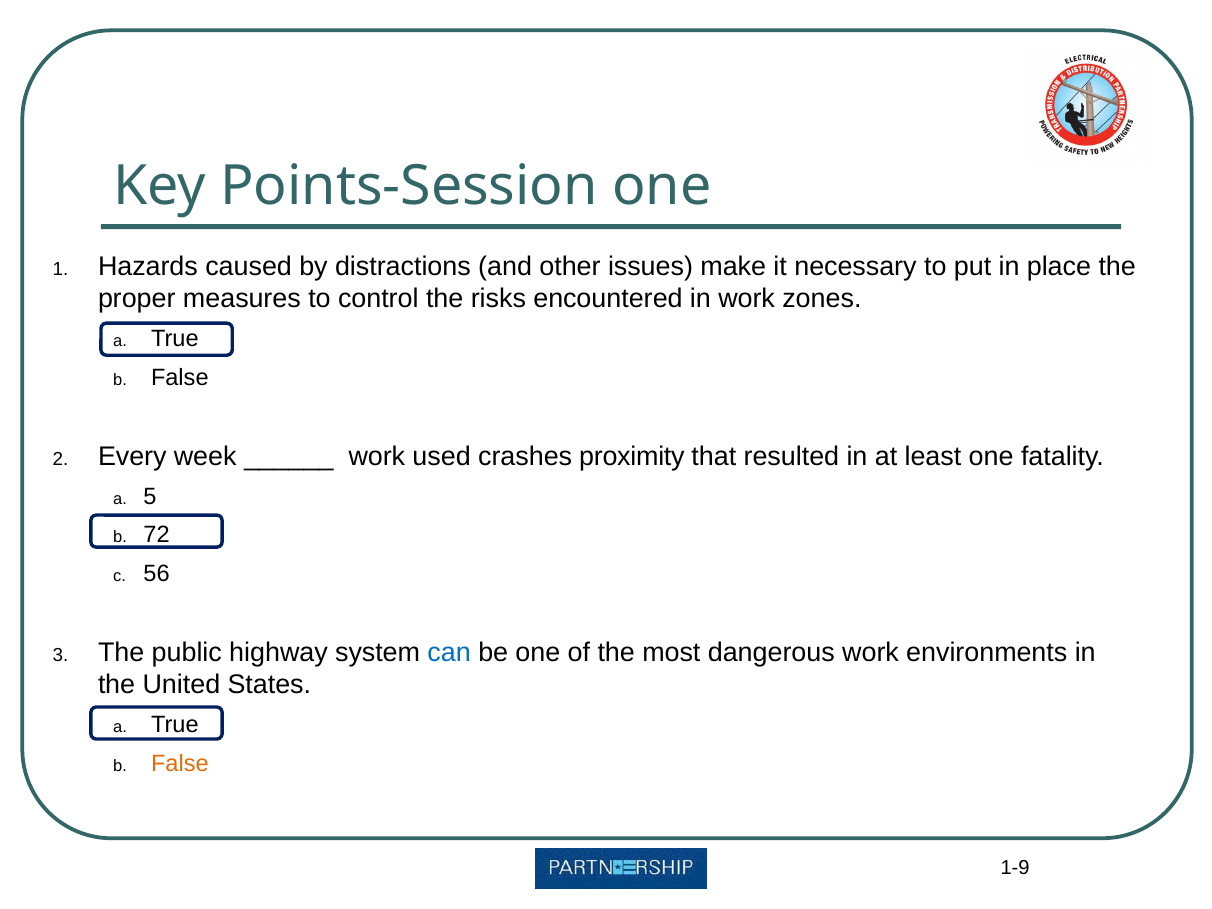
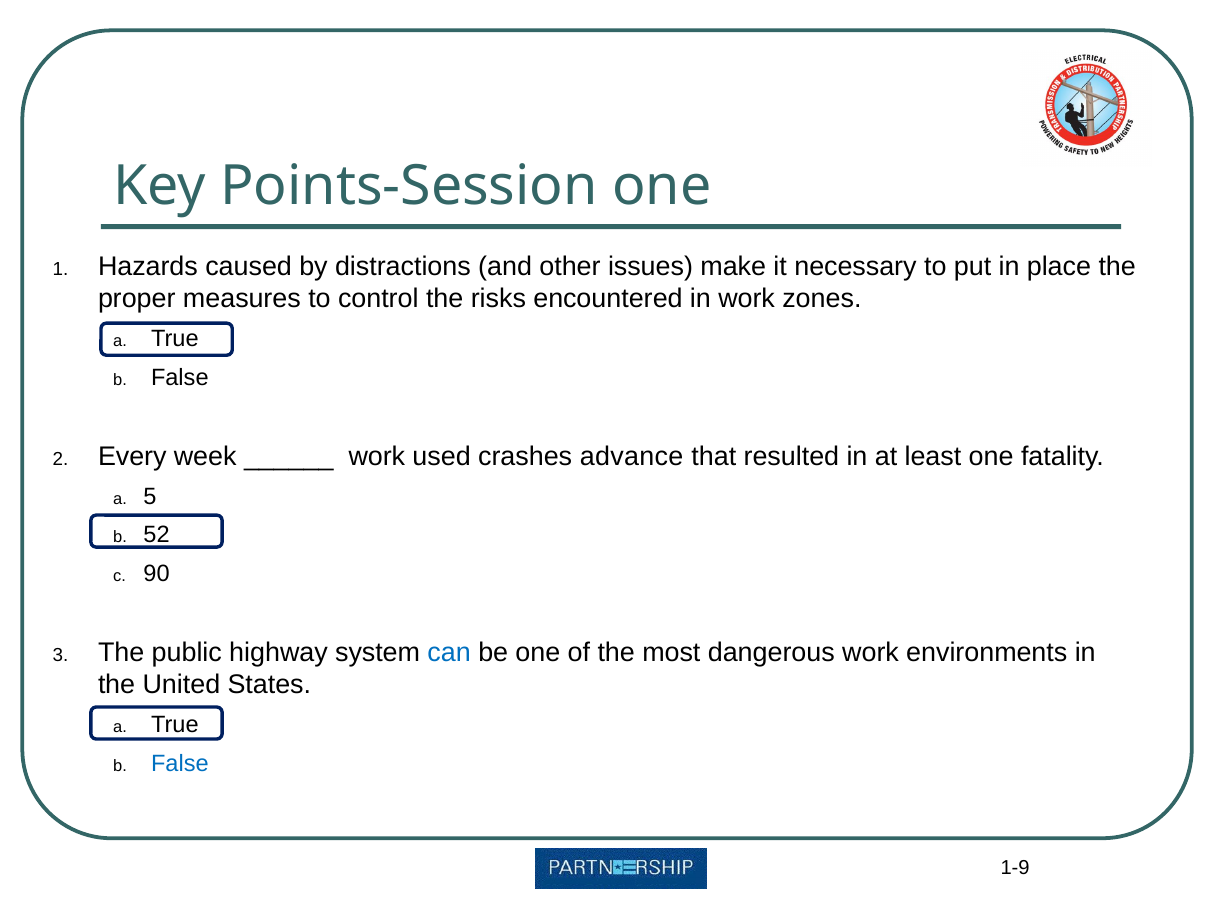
proximity: proximity -> advance
72: 72 -> 52
56: 56 -> 90
False at (180, 763) colour: orange -> blue
